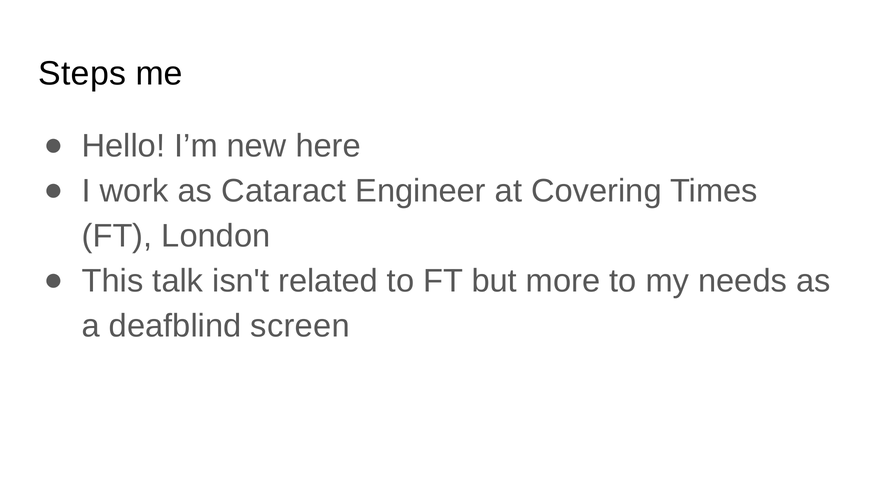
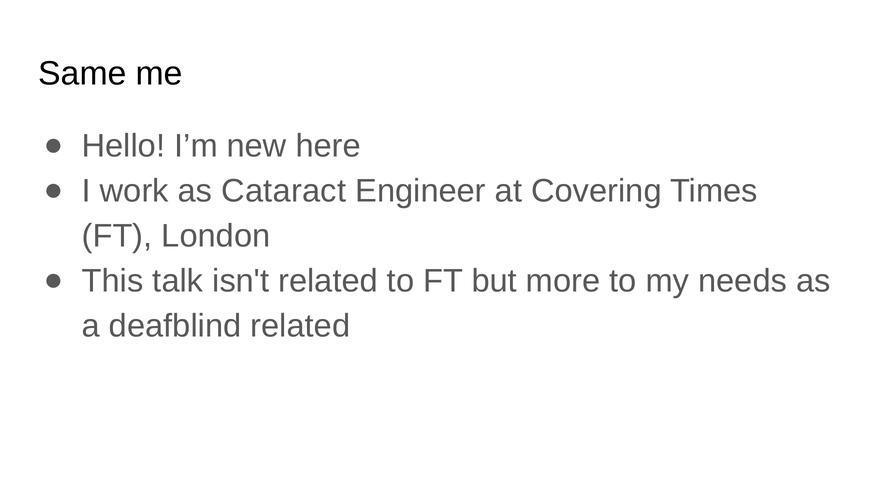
Steps: Steps -> Same
deafblind screen: screen -> related
